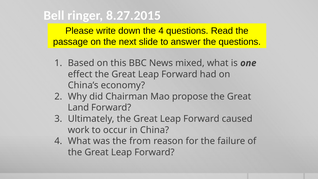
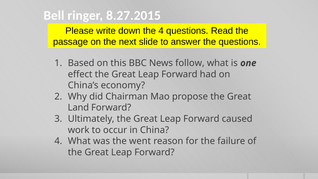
mixed: mixed -> follow
from: from -> went
